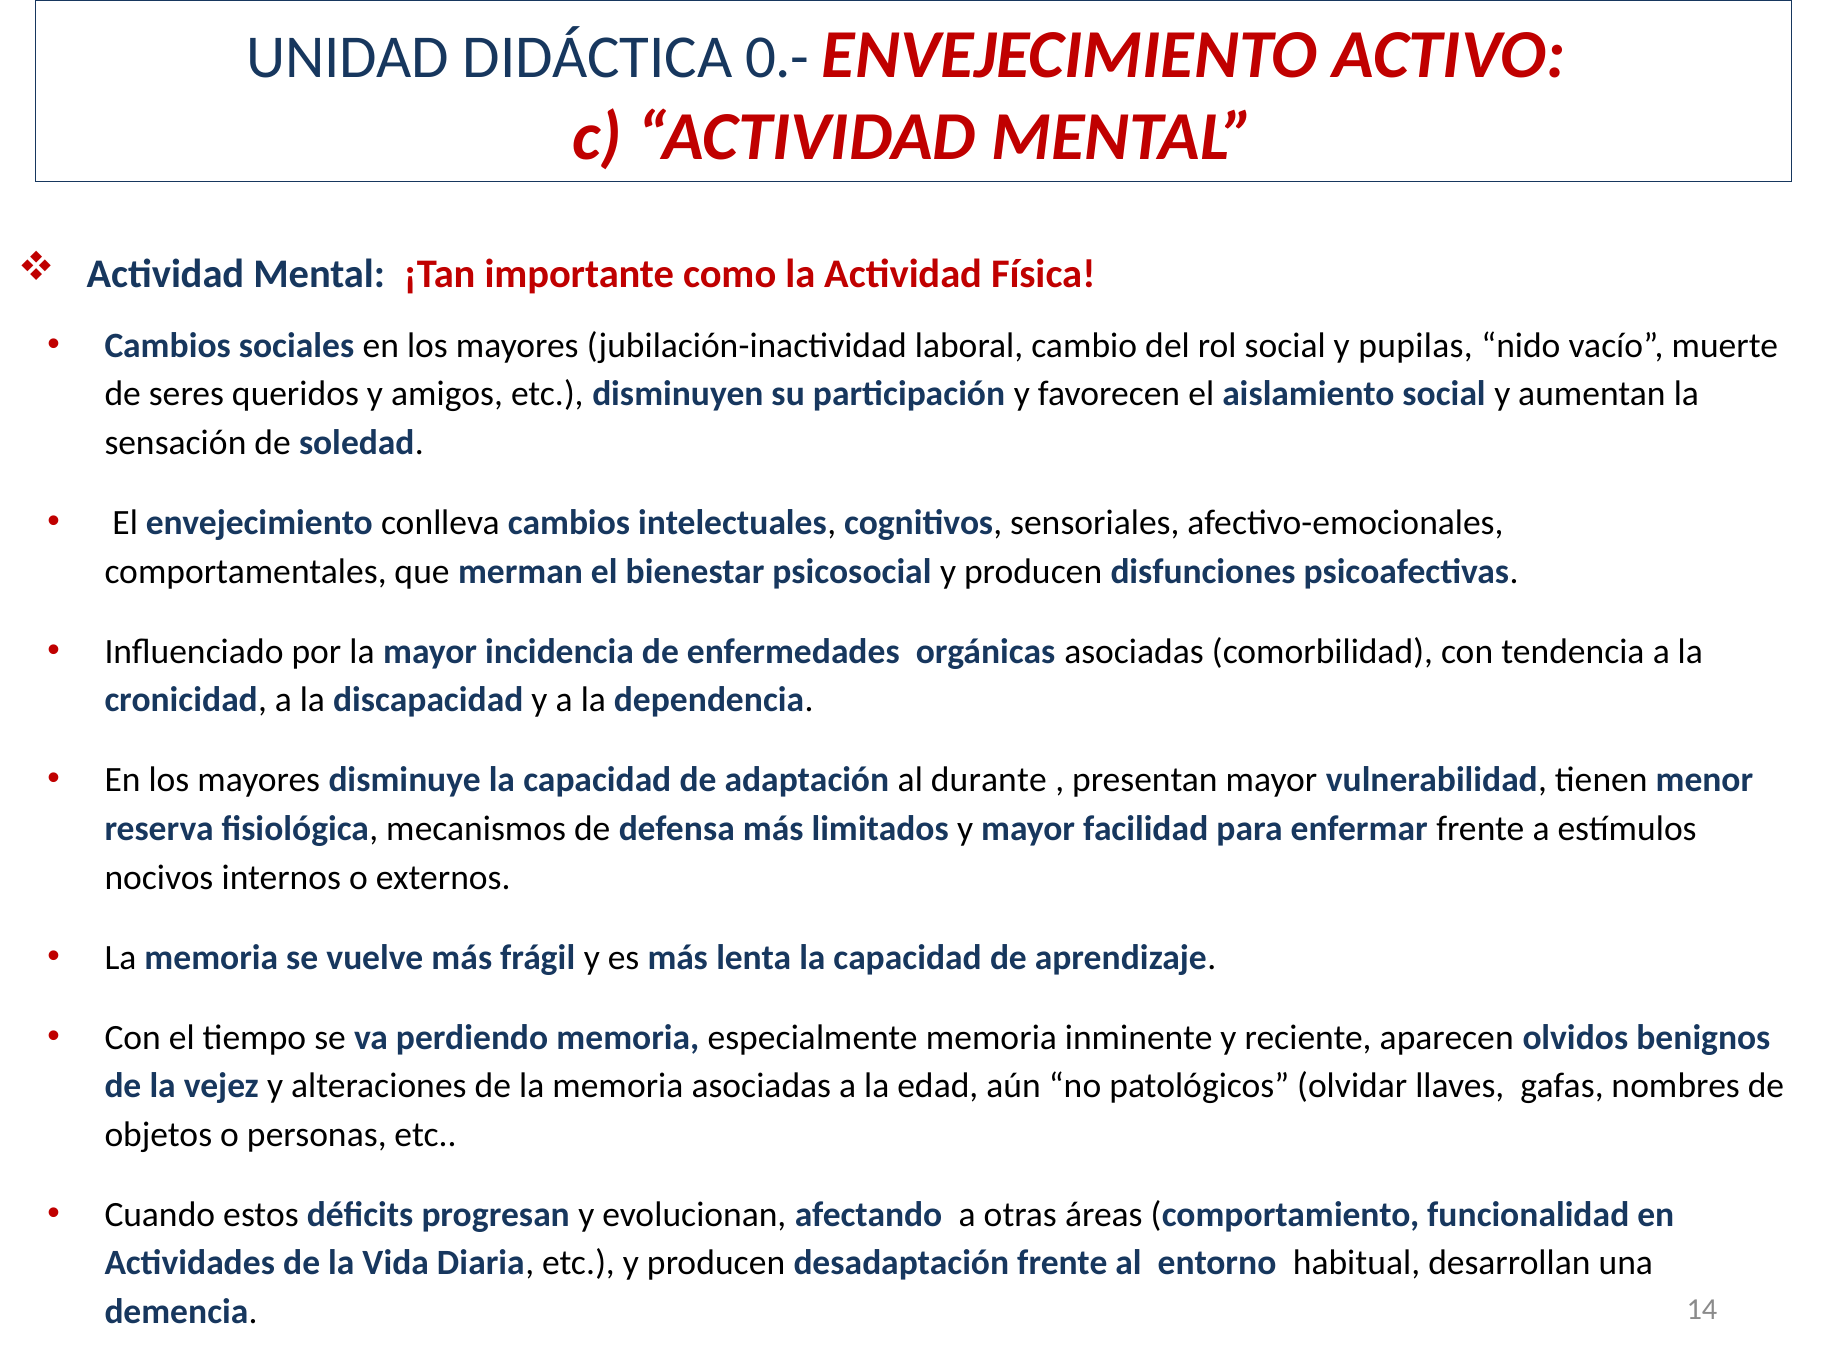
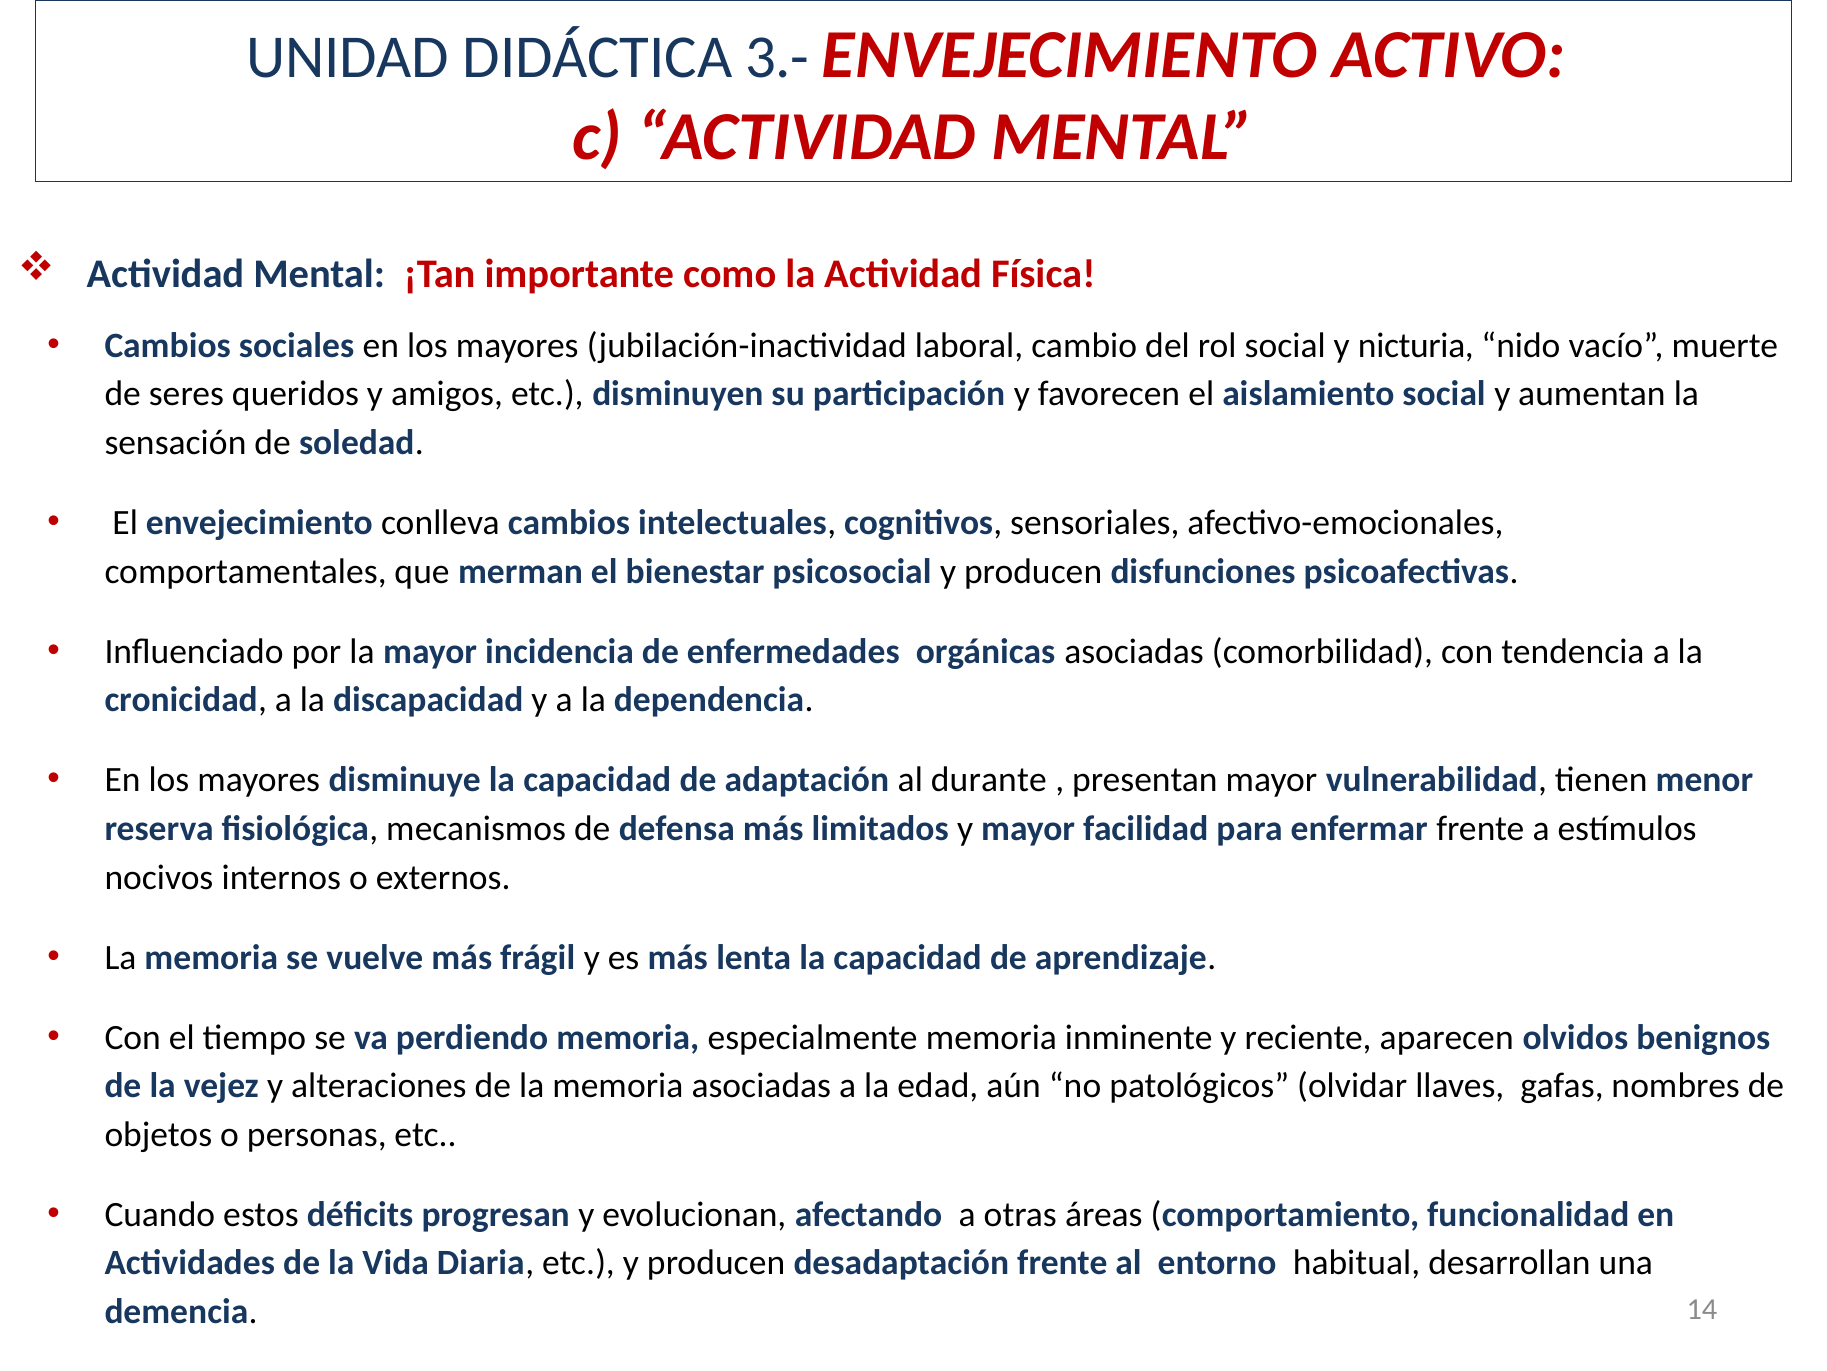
0.-: 0.- -> 3.-
pupilas: pupilas -> nicturia
